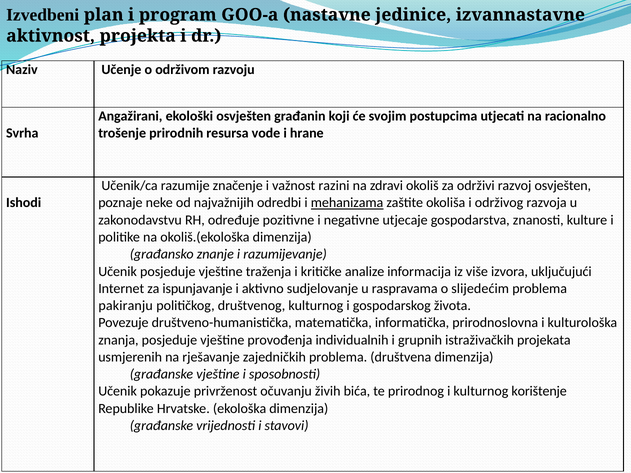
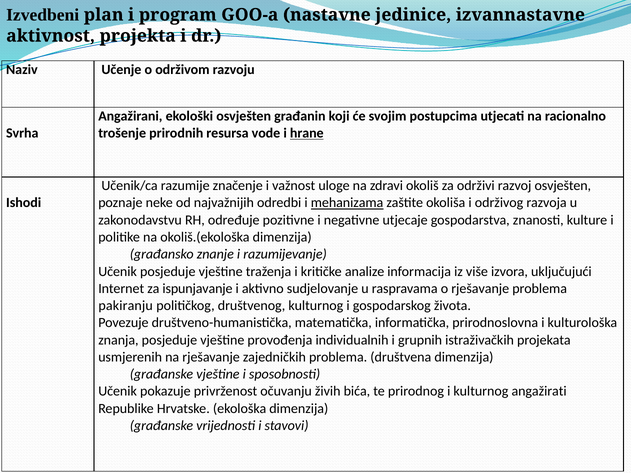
hrane underline: none -> present
razini: razini -> uloge
o slijedećim: slijedećim -> rješavanje
korištenje: korištenje -> angažirati
